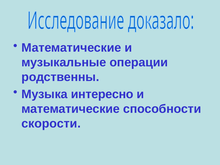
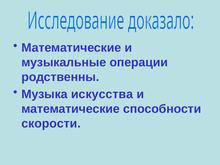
интересно: интересно -> искусства
